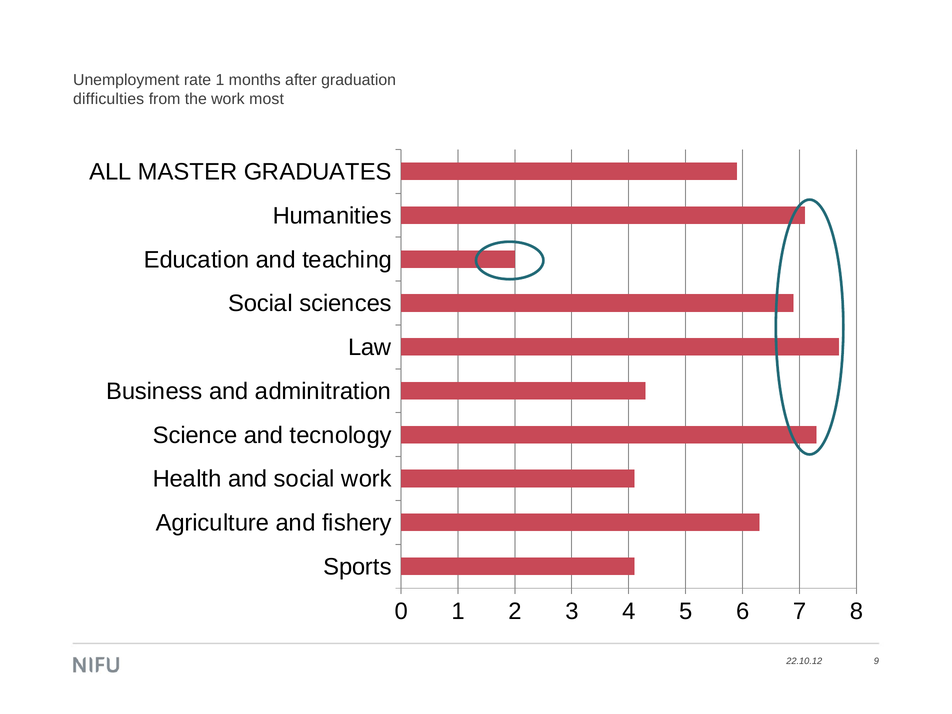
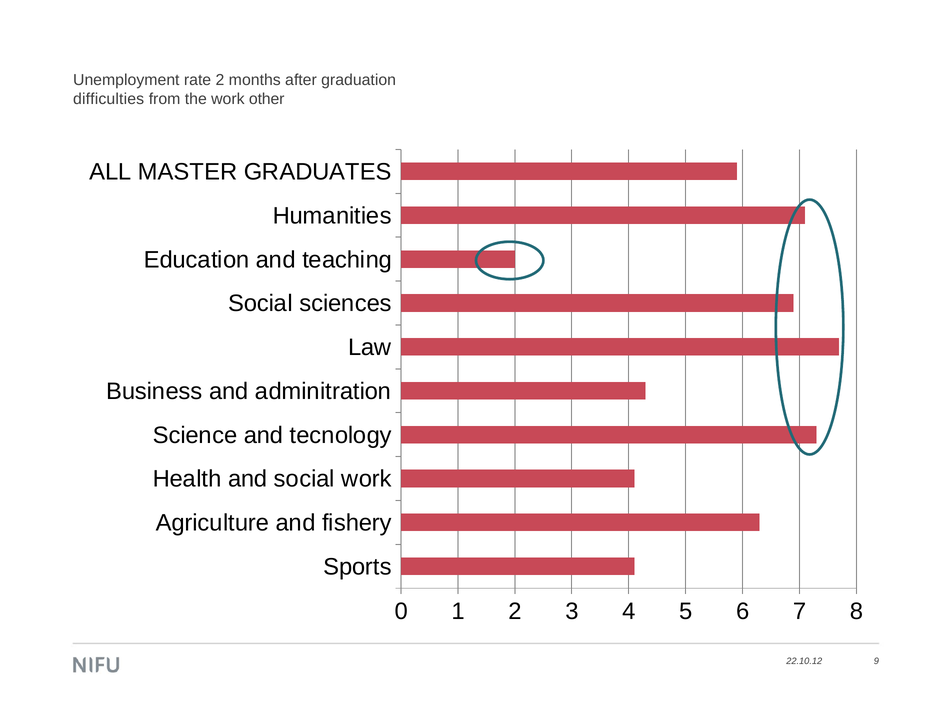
rate 1: 1 -> 2
most: most -> other
